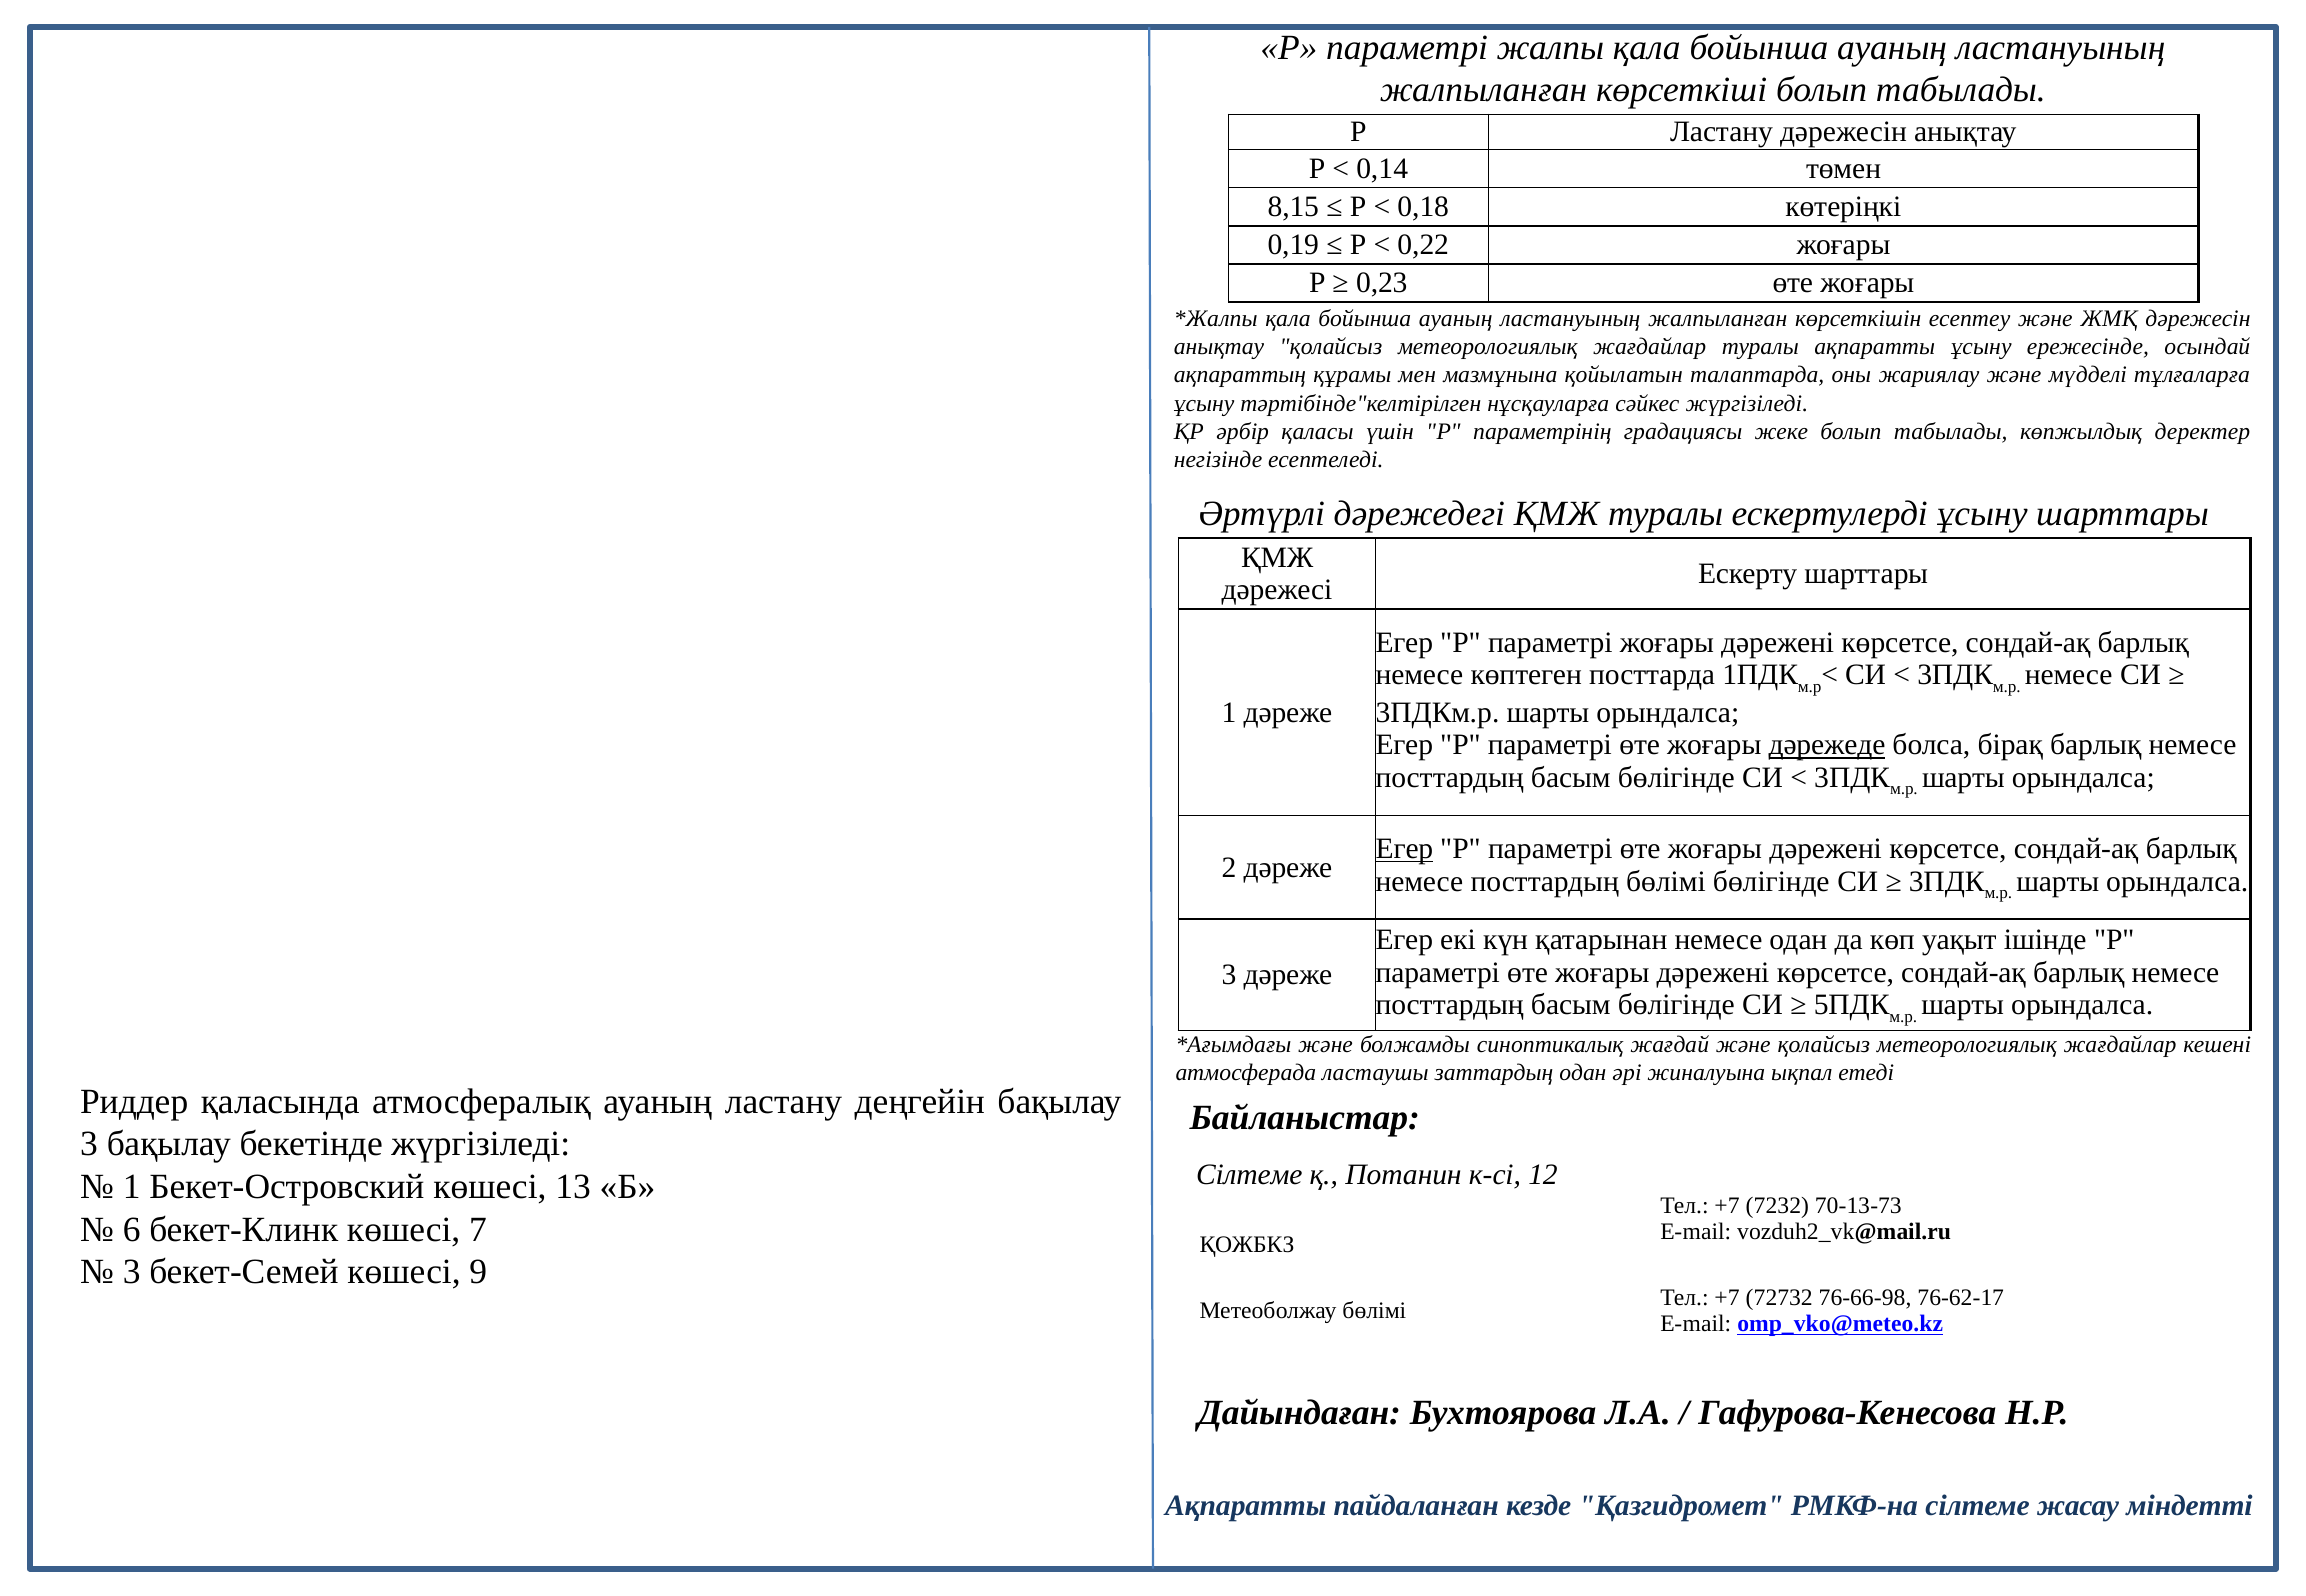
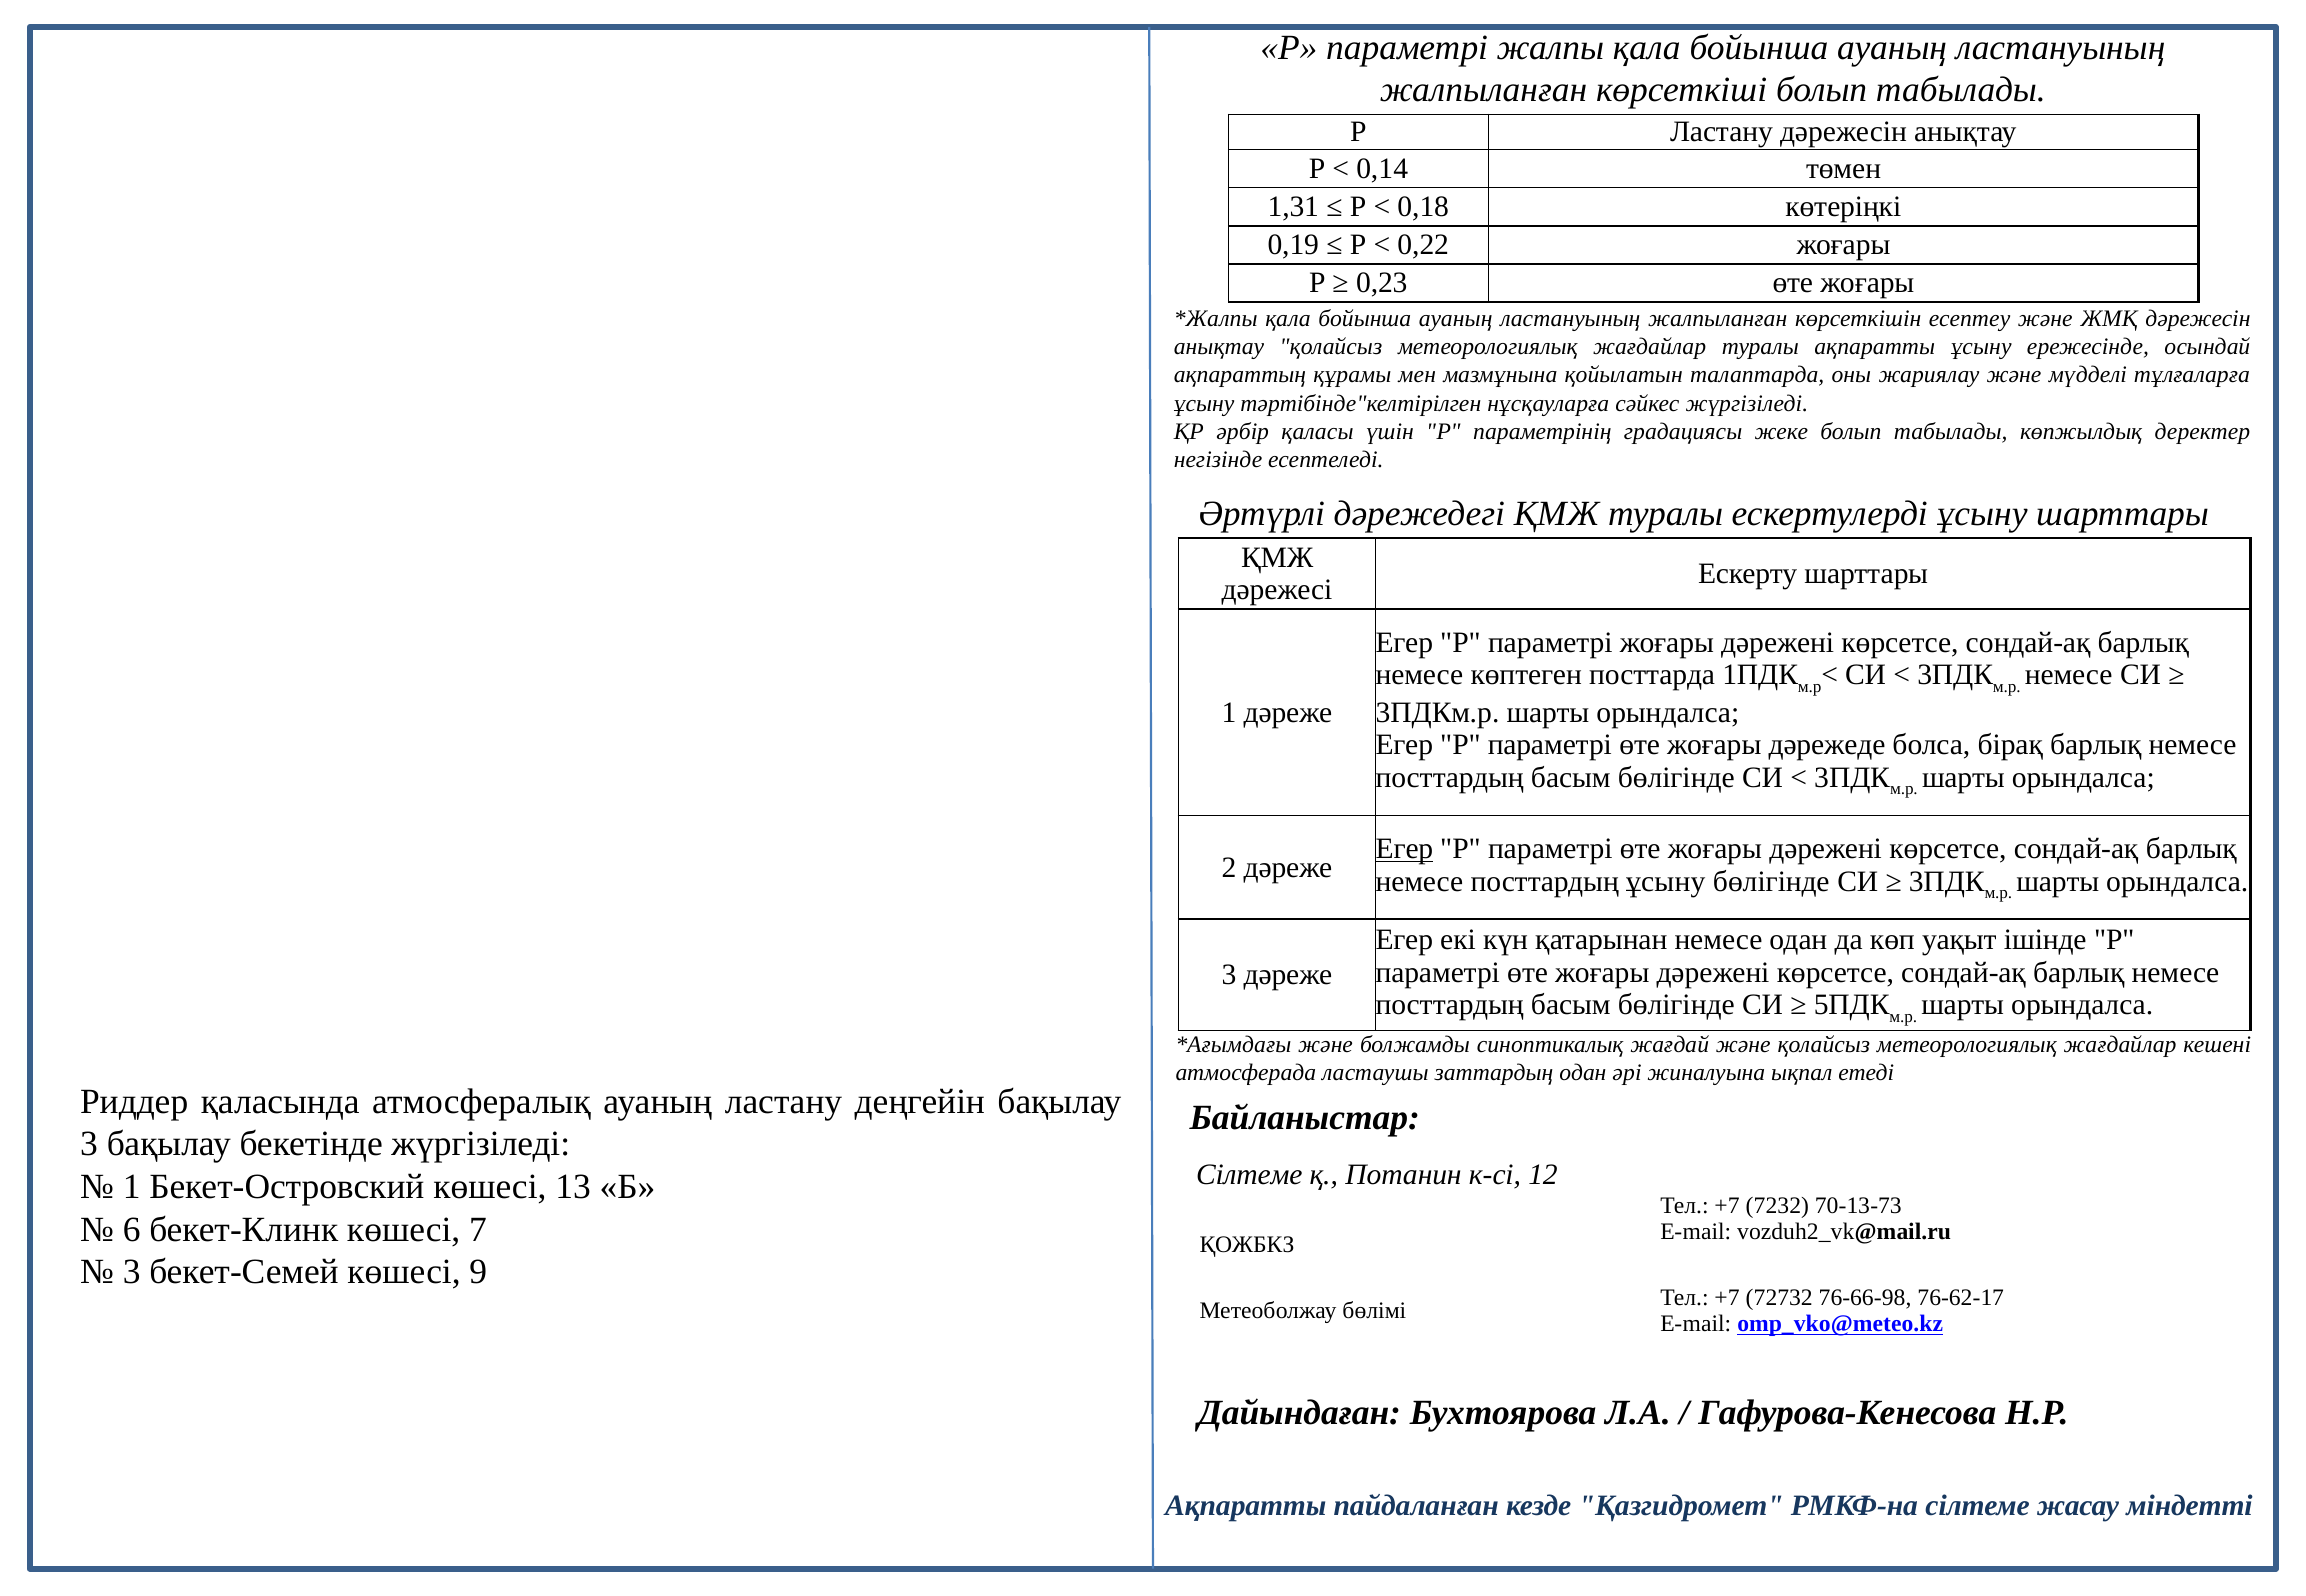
8,15: 8,15 -> 1,31
дәрежеде underline: present -> none
посттардың бөлімі: бөлімі -> ұсыну
